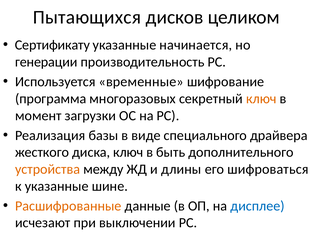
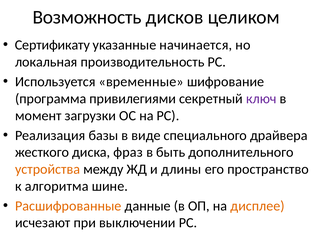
Пытающихся: Пытающихся -> Возможность
генерации: генерации -> локальная
многоразовых: многоразовых -> привилегиями
ключ at (261, 99) colour: orange -> purple
диска ключ: ключ -> фраз
шифроваться: шифроваться -> пространство
к указанные: указанные -> алгоритма
дисплее colour: blue -> orange
